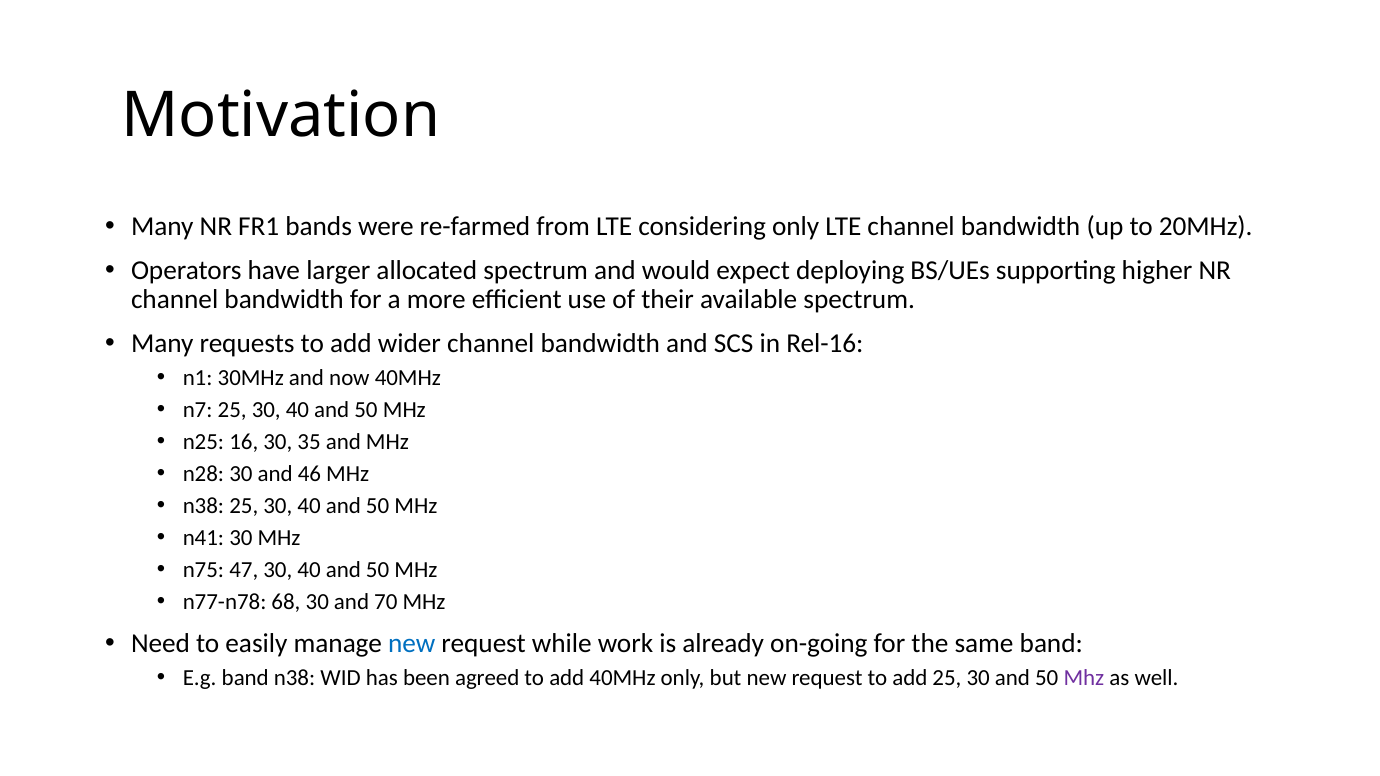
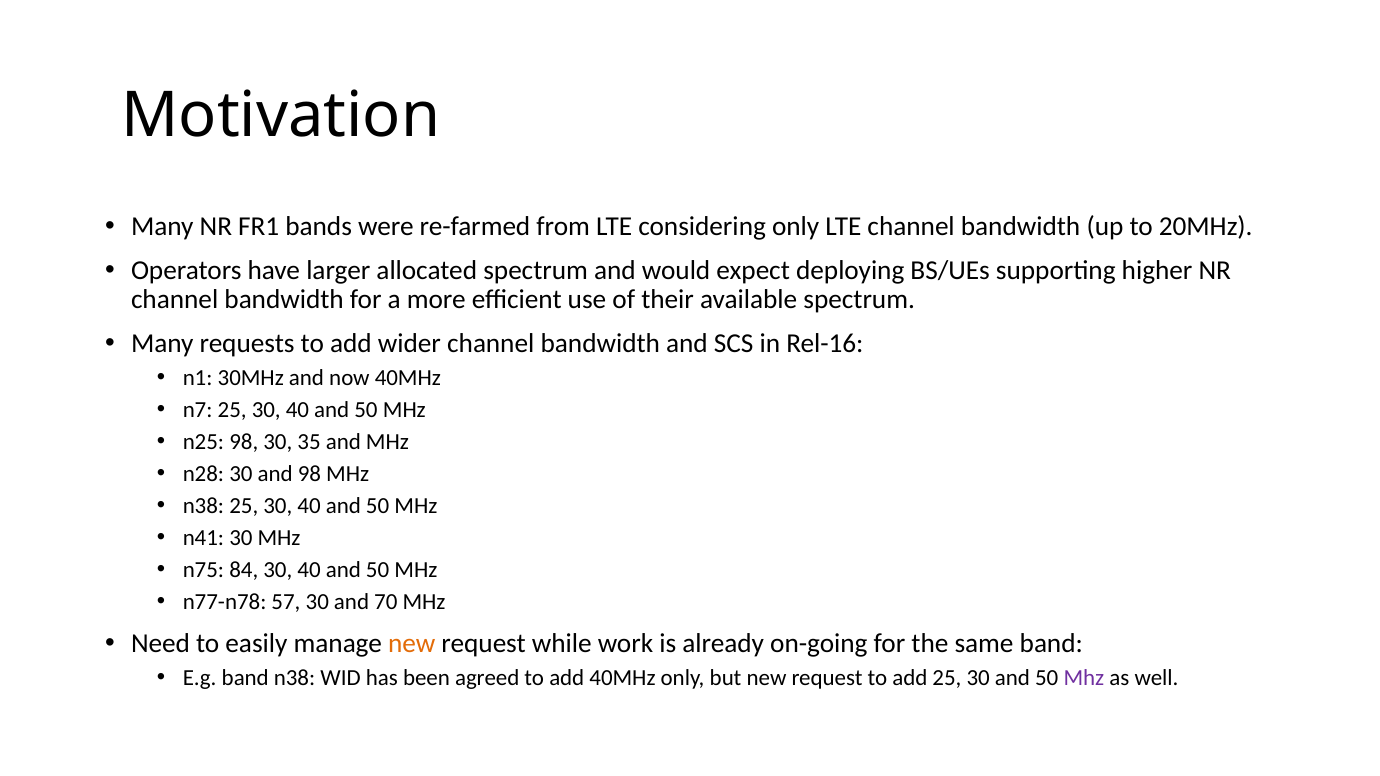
n25 16: 16 -> 98
and 46: 46 -> 98
47: 47 -> 84
68: 68 -> 57
new at (412, 643) colour: blue -> orange
